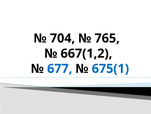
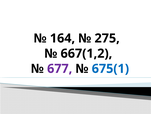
704: 704 -> 164
765: 765 -> 275
677 colour: blue -> purple
